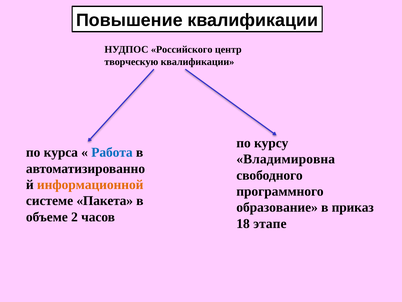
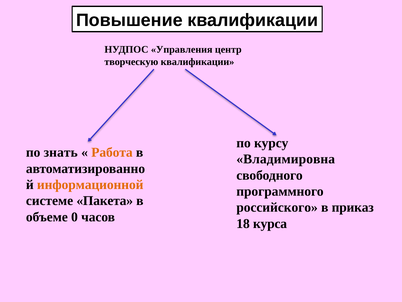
Российского: Российского -> Управления
курса: курса -> знать
Работа colour: blue -> orange
образование: образование -> российского
2: 2 -> 0
этапе: этапе -> курса
